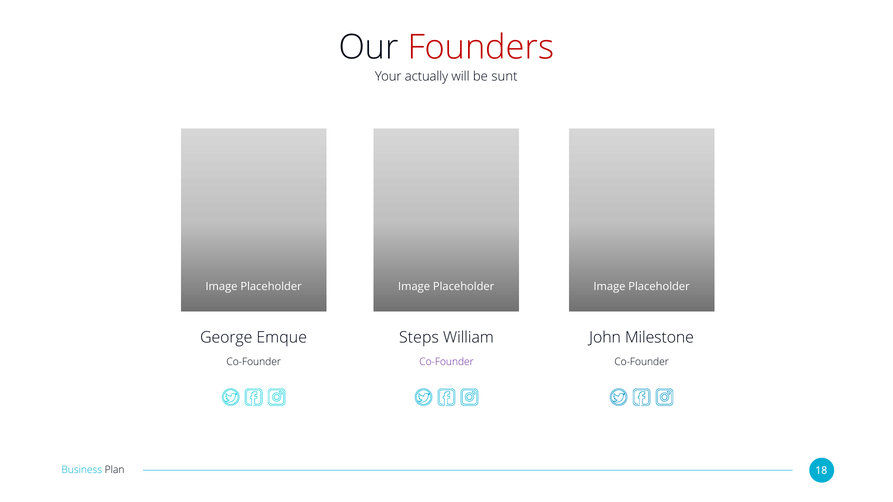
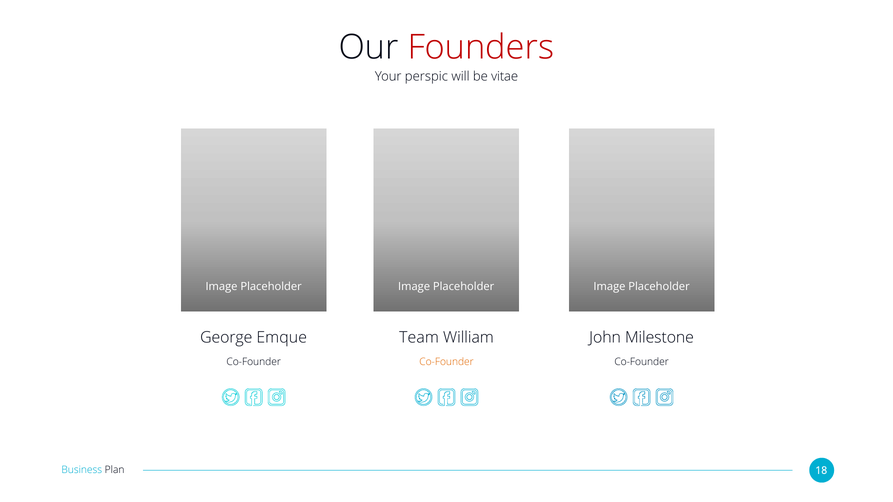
actually: actually -> perspic
sunt: sunt -> vitae
Steps: Steps -> Team
Co-Founder at (446, 362) colour: purple -> orange
